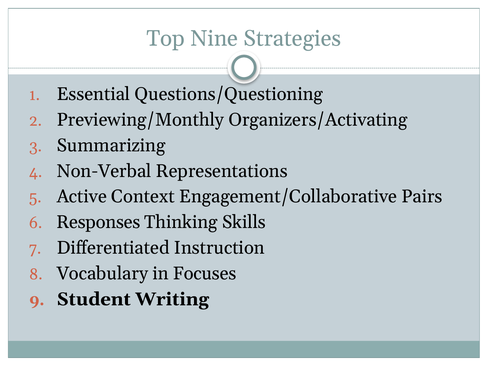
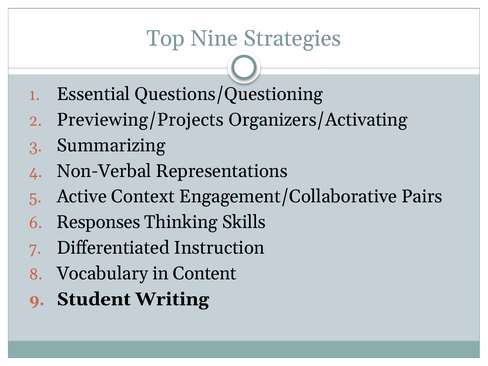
Previewing/Monthly: Previewing/Monthly -> Previewing/Projects
Focuses: Focuses -> Content
